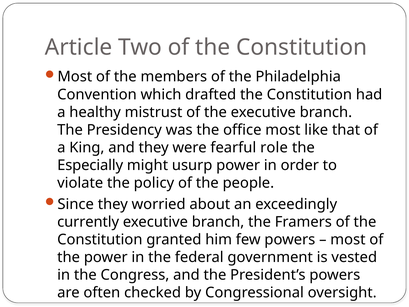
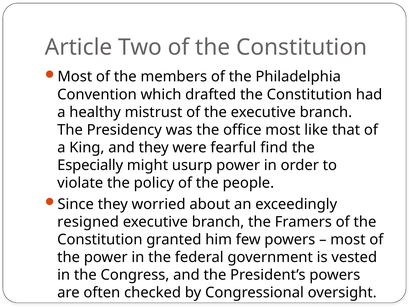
role: role -> find
currently: currently -> resigned
